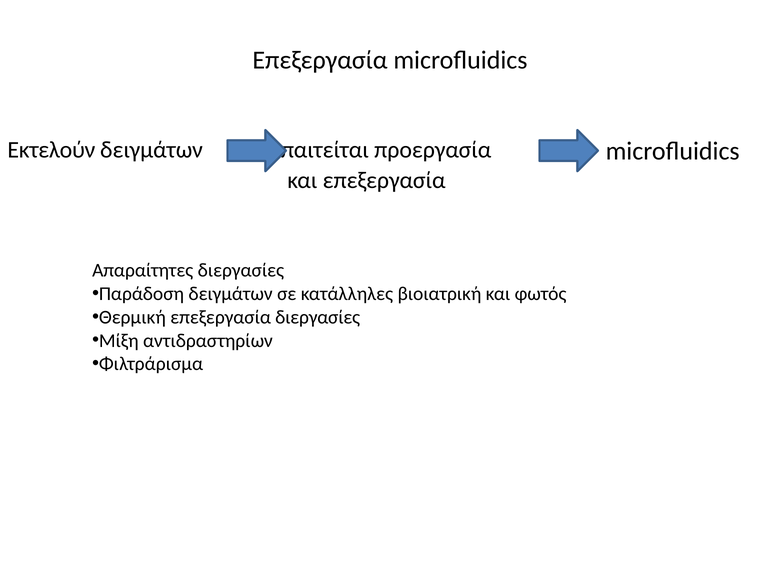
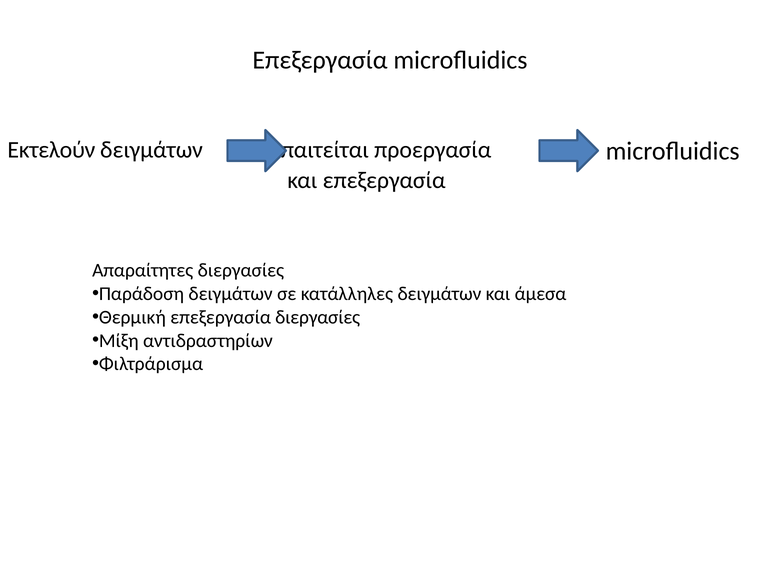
κατάλληλες βιοιατρική: βιοιατρική -> δειγμάτων
φωτός: φωτός -> άμεσα
